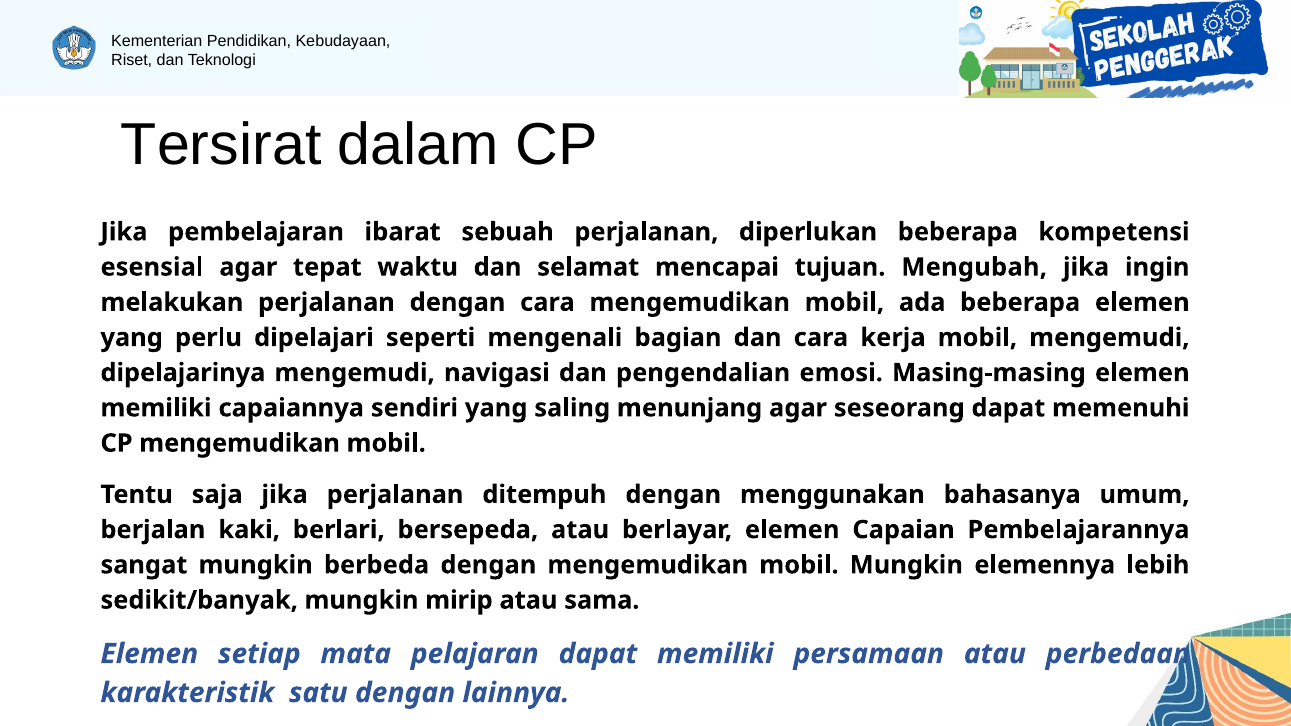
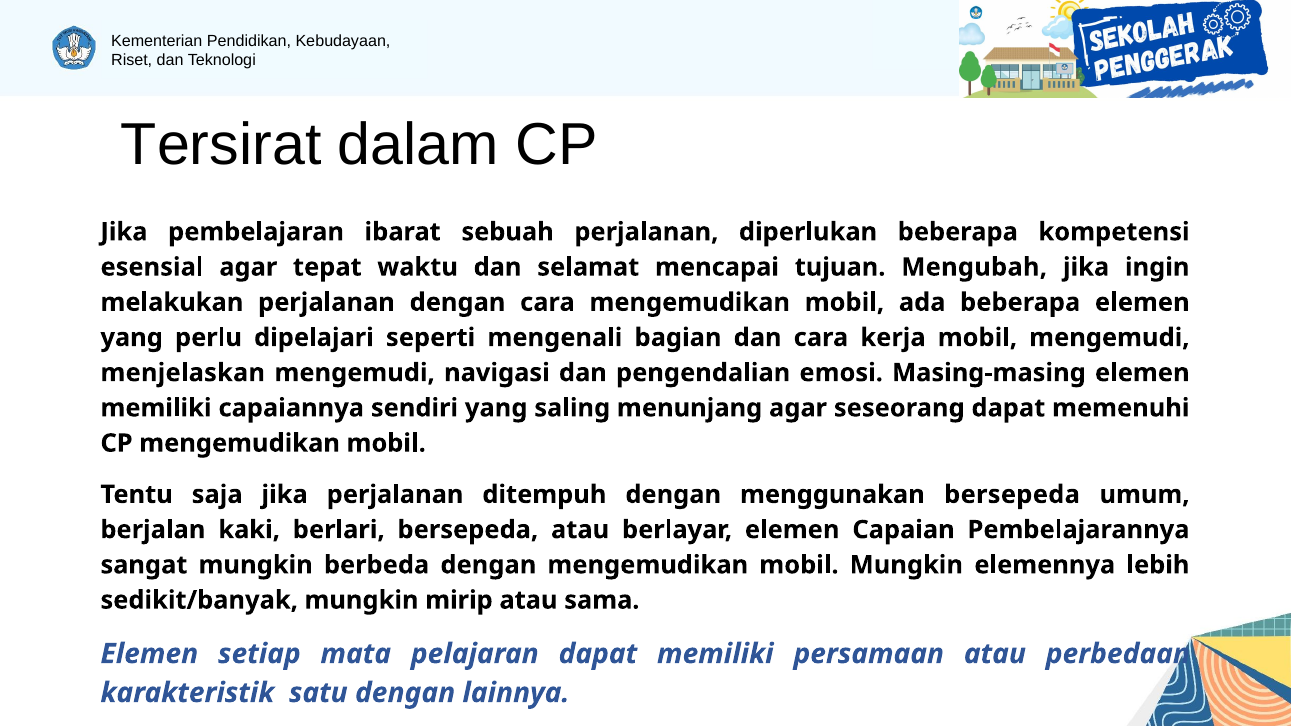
dipelajarinya: dipelajarinya -> menjelaskan
menggunakan bahasanya: bahasanya -> bersepeda
